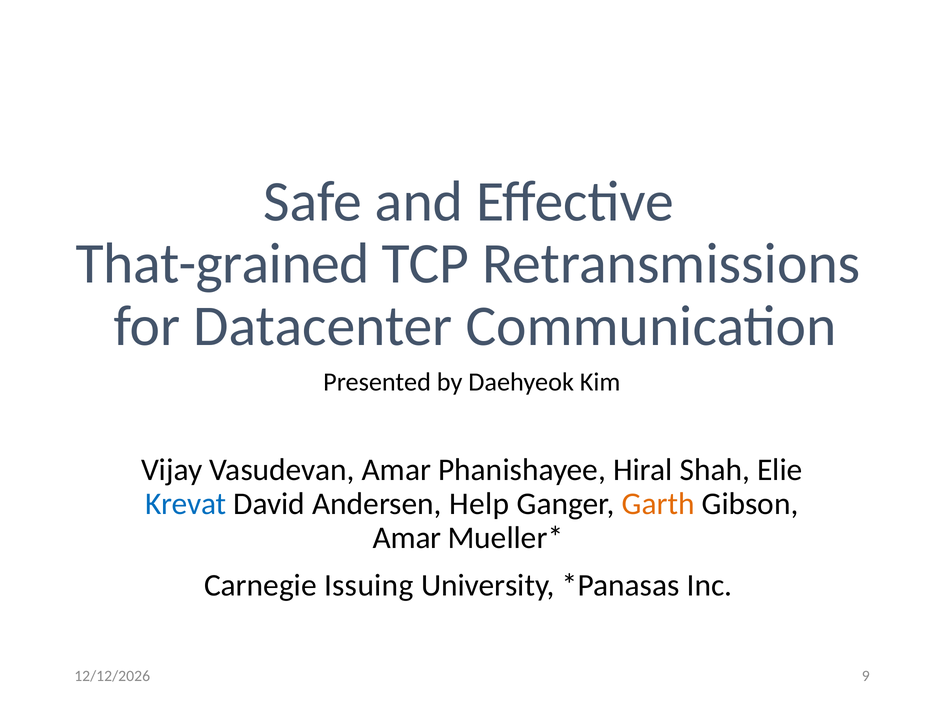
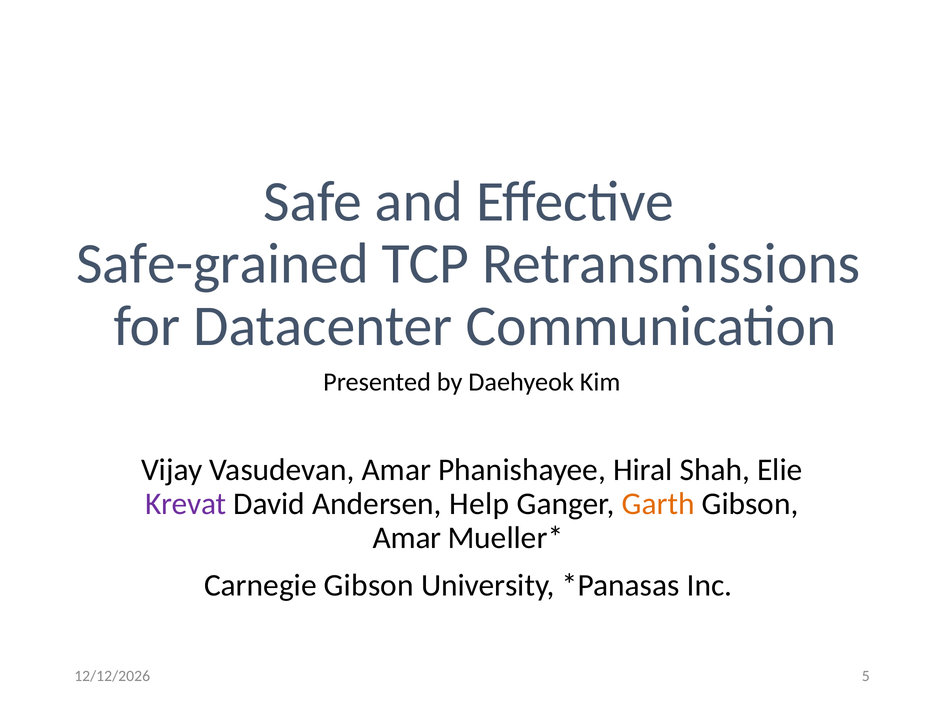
That-grained: That-grained -> Safe-grained
Krevat colour: blue -> purple
Carnegie Issuing: Issuing -> Gibson
9: 9 -> 5
